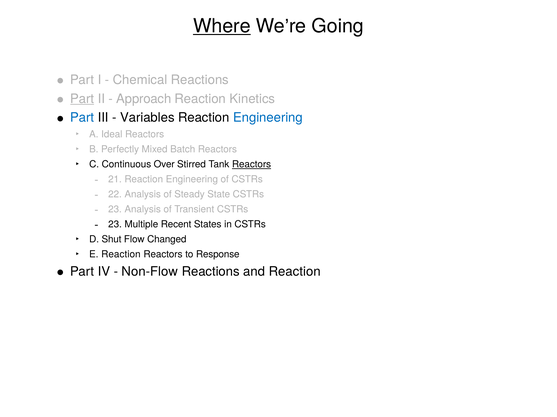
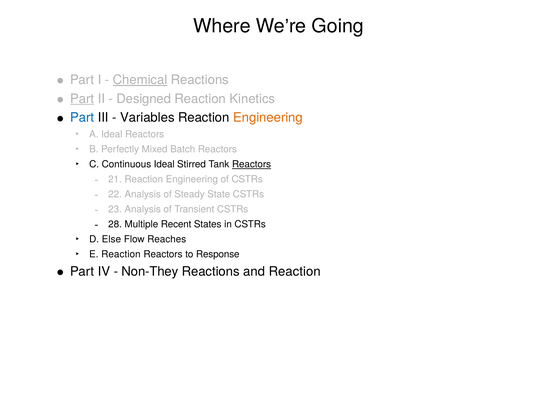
Where underline: present -> none
Chemical underline: none -> present
Approach: Approach -> Designed
Engineering at (268, 118) colour: blue -> orange
Continuous Over: Over -> Ideal
23 at (115, 225): 23 -> 28
Shut: Shut -> Else
Changed: Changed -> Reaches
Non-Flow: Non-Flow -> Non-They
